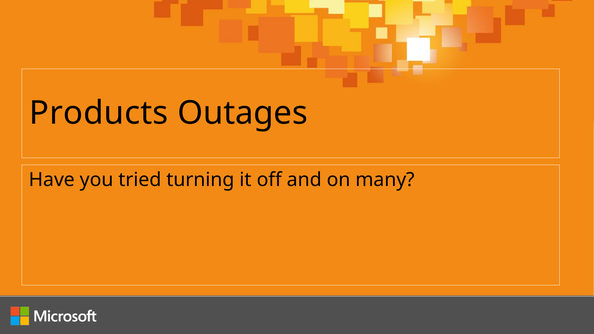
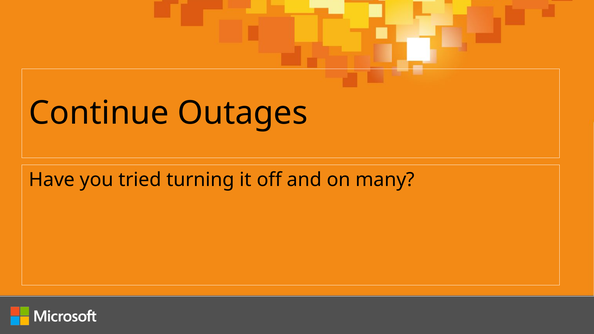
Products: Products -> Continue
